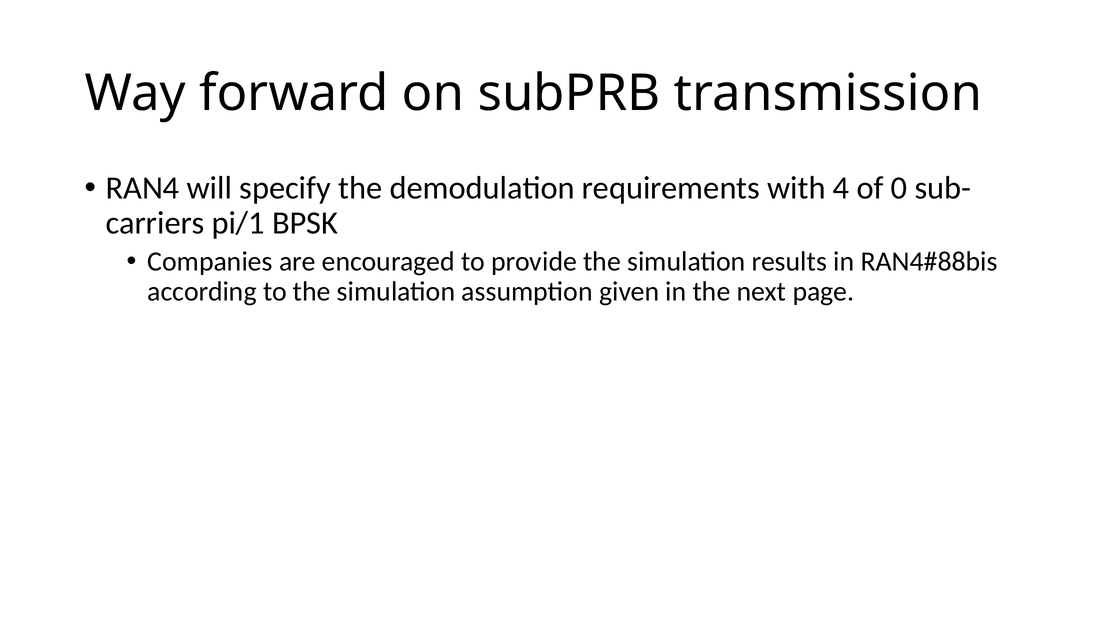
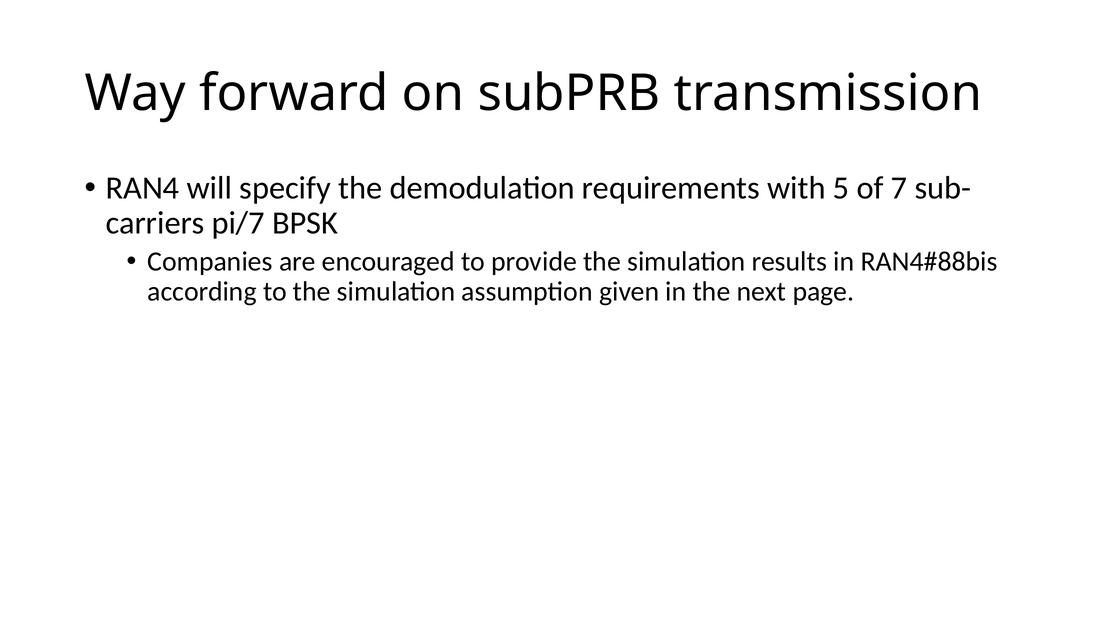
4: 4 -> 5
0: 0 -> 7
pi/1: pi/1 -> pi/7
